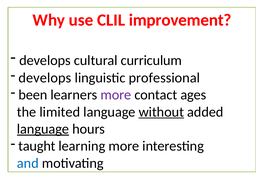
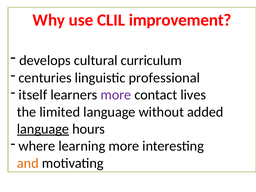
develops at (45, 78): develops -> centuries
been: been -> itself
ages: ages -> lives
without underline: present -> none
taught: taught -> where
and colour: blue -> orange
